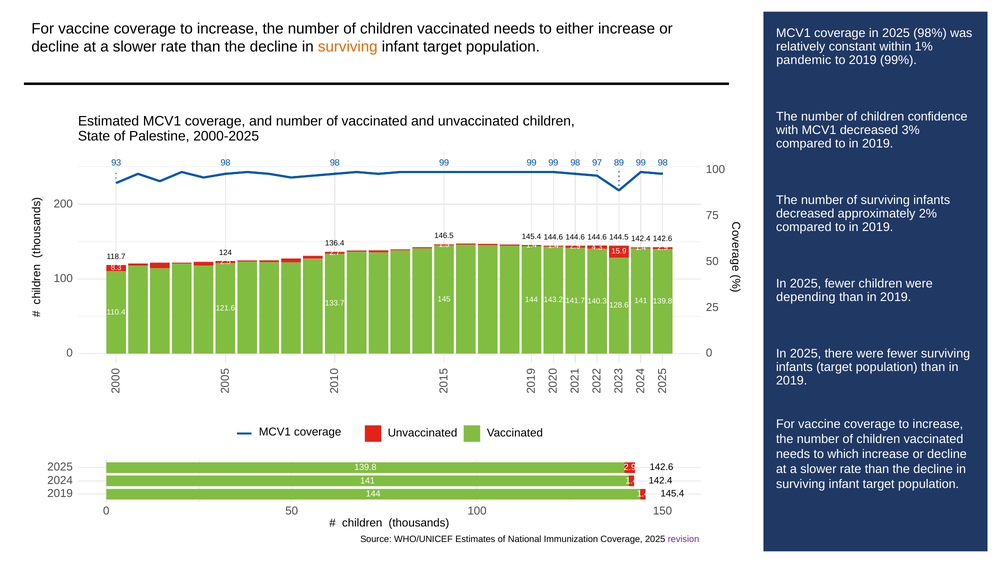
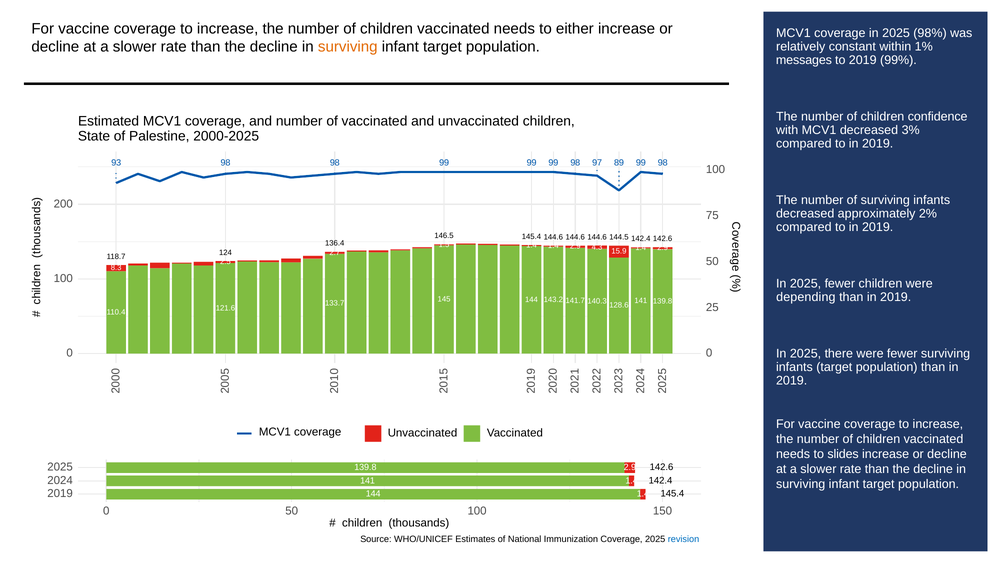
pandemic: pandemic -> messages
which: which -> slides
revision at (684, 539) colour: purple -> blue
